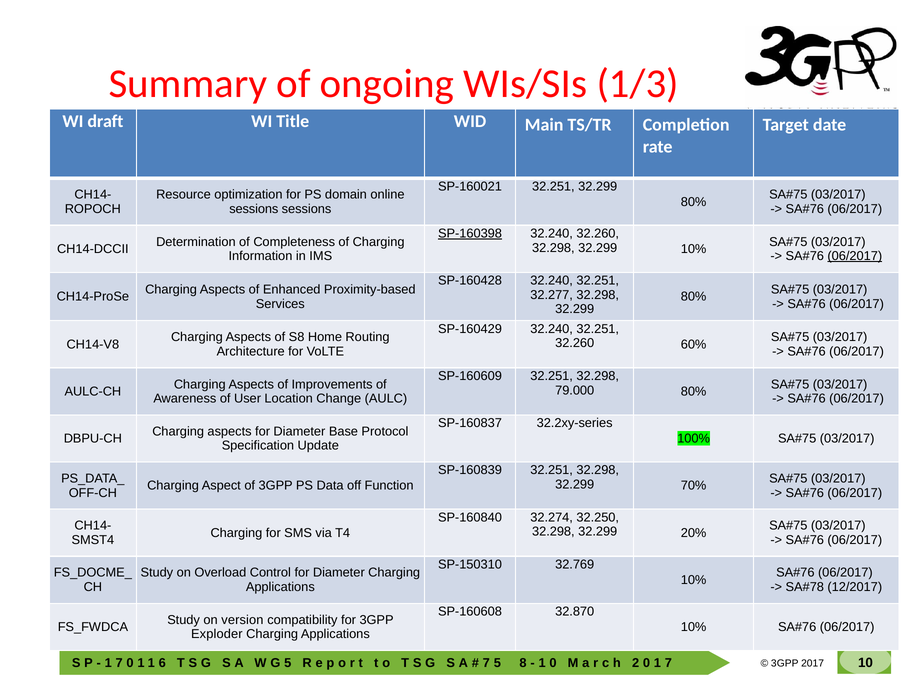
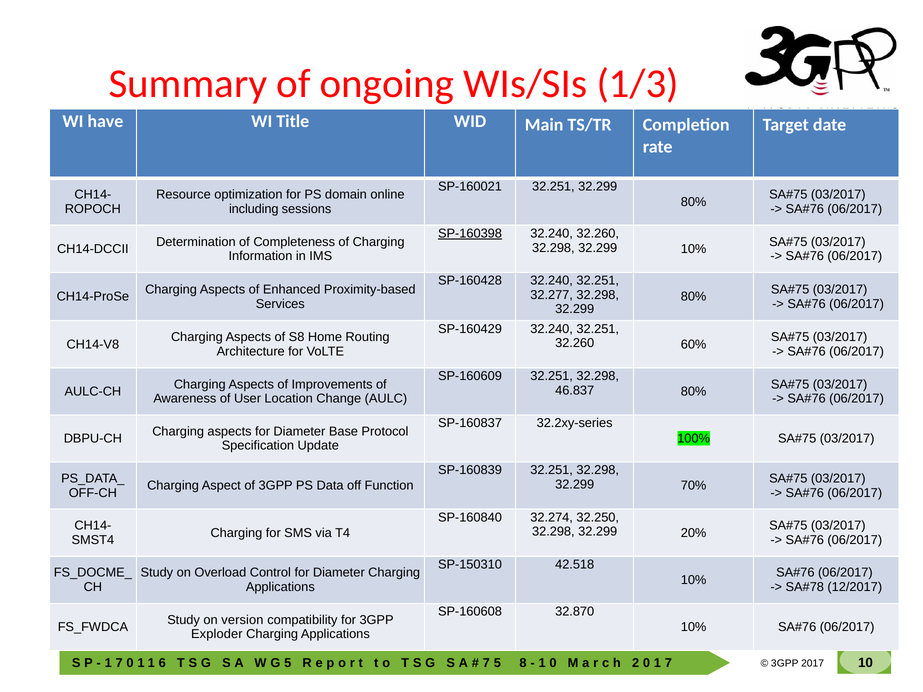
draft: draft -> have
sessions at (254, 209): sessions -> including
06/2017 at (855, 256) underline: present -> none
79.000: 79.000 -> 46.837
32.769: 32.769 -> 42.518
